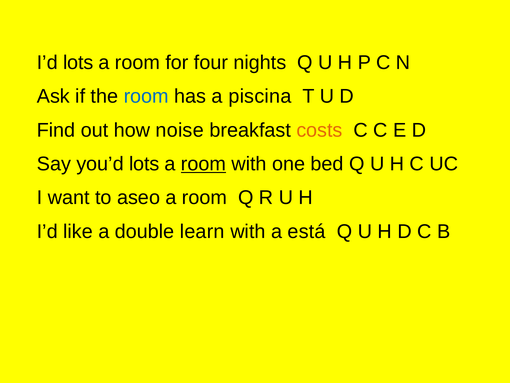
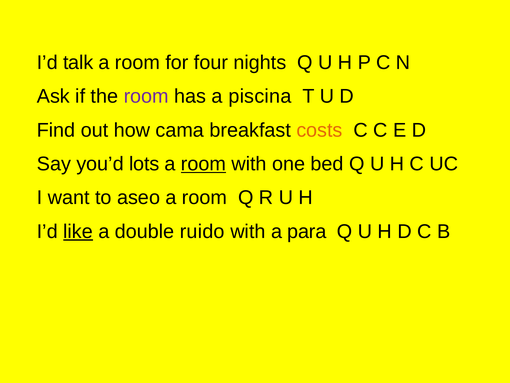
I’d lots: lots -> talk
room at (146, 96) colour: blue -> purple
noise: noise -> cama
like underline: none -> present
learn: learn -> ruido
está: está -> para
